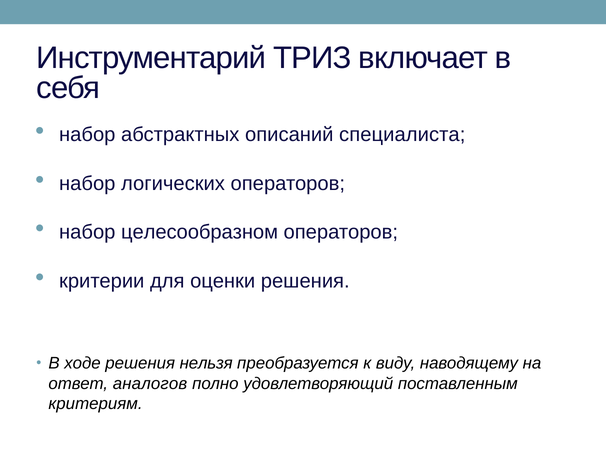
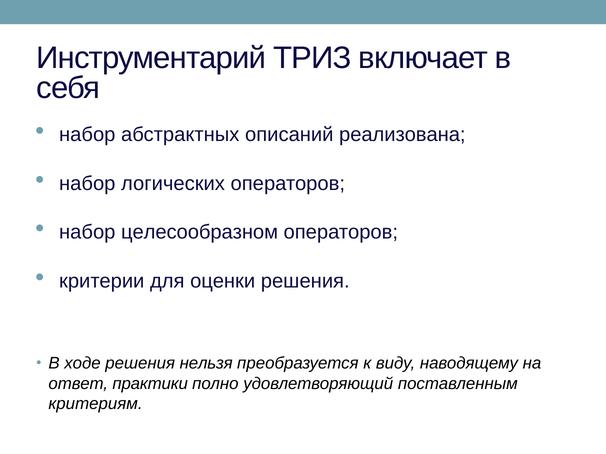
специалиста: специалиста -> реализована
аналогов: аналогов -> практики
